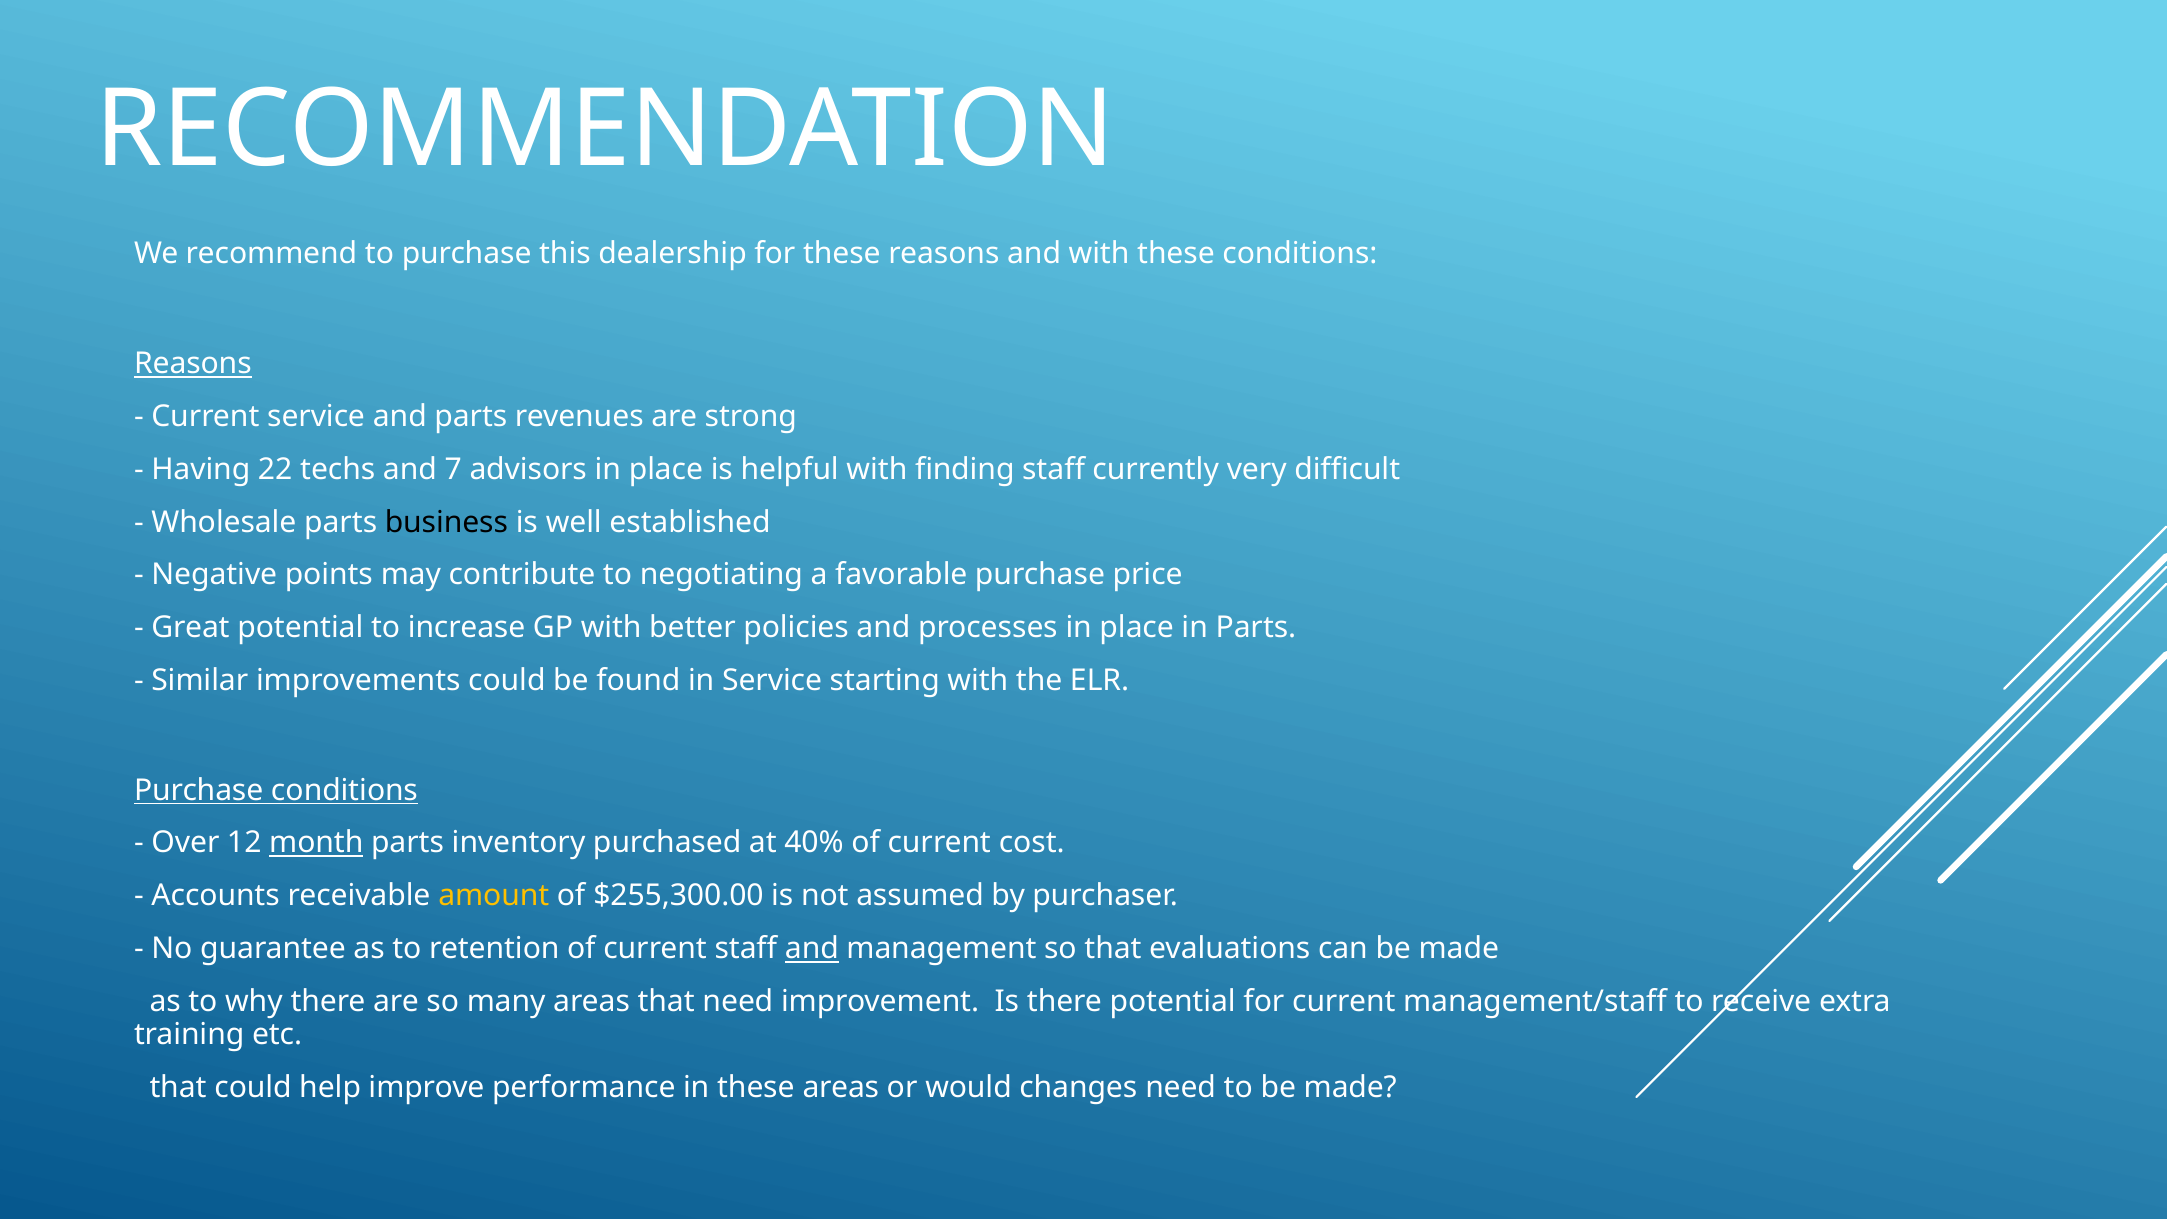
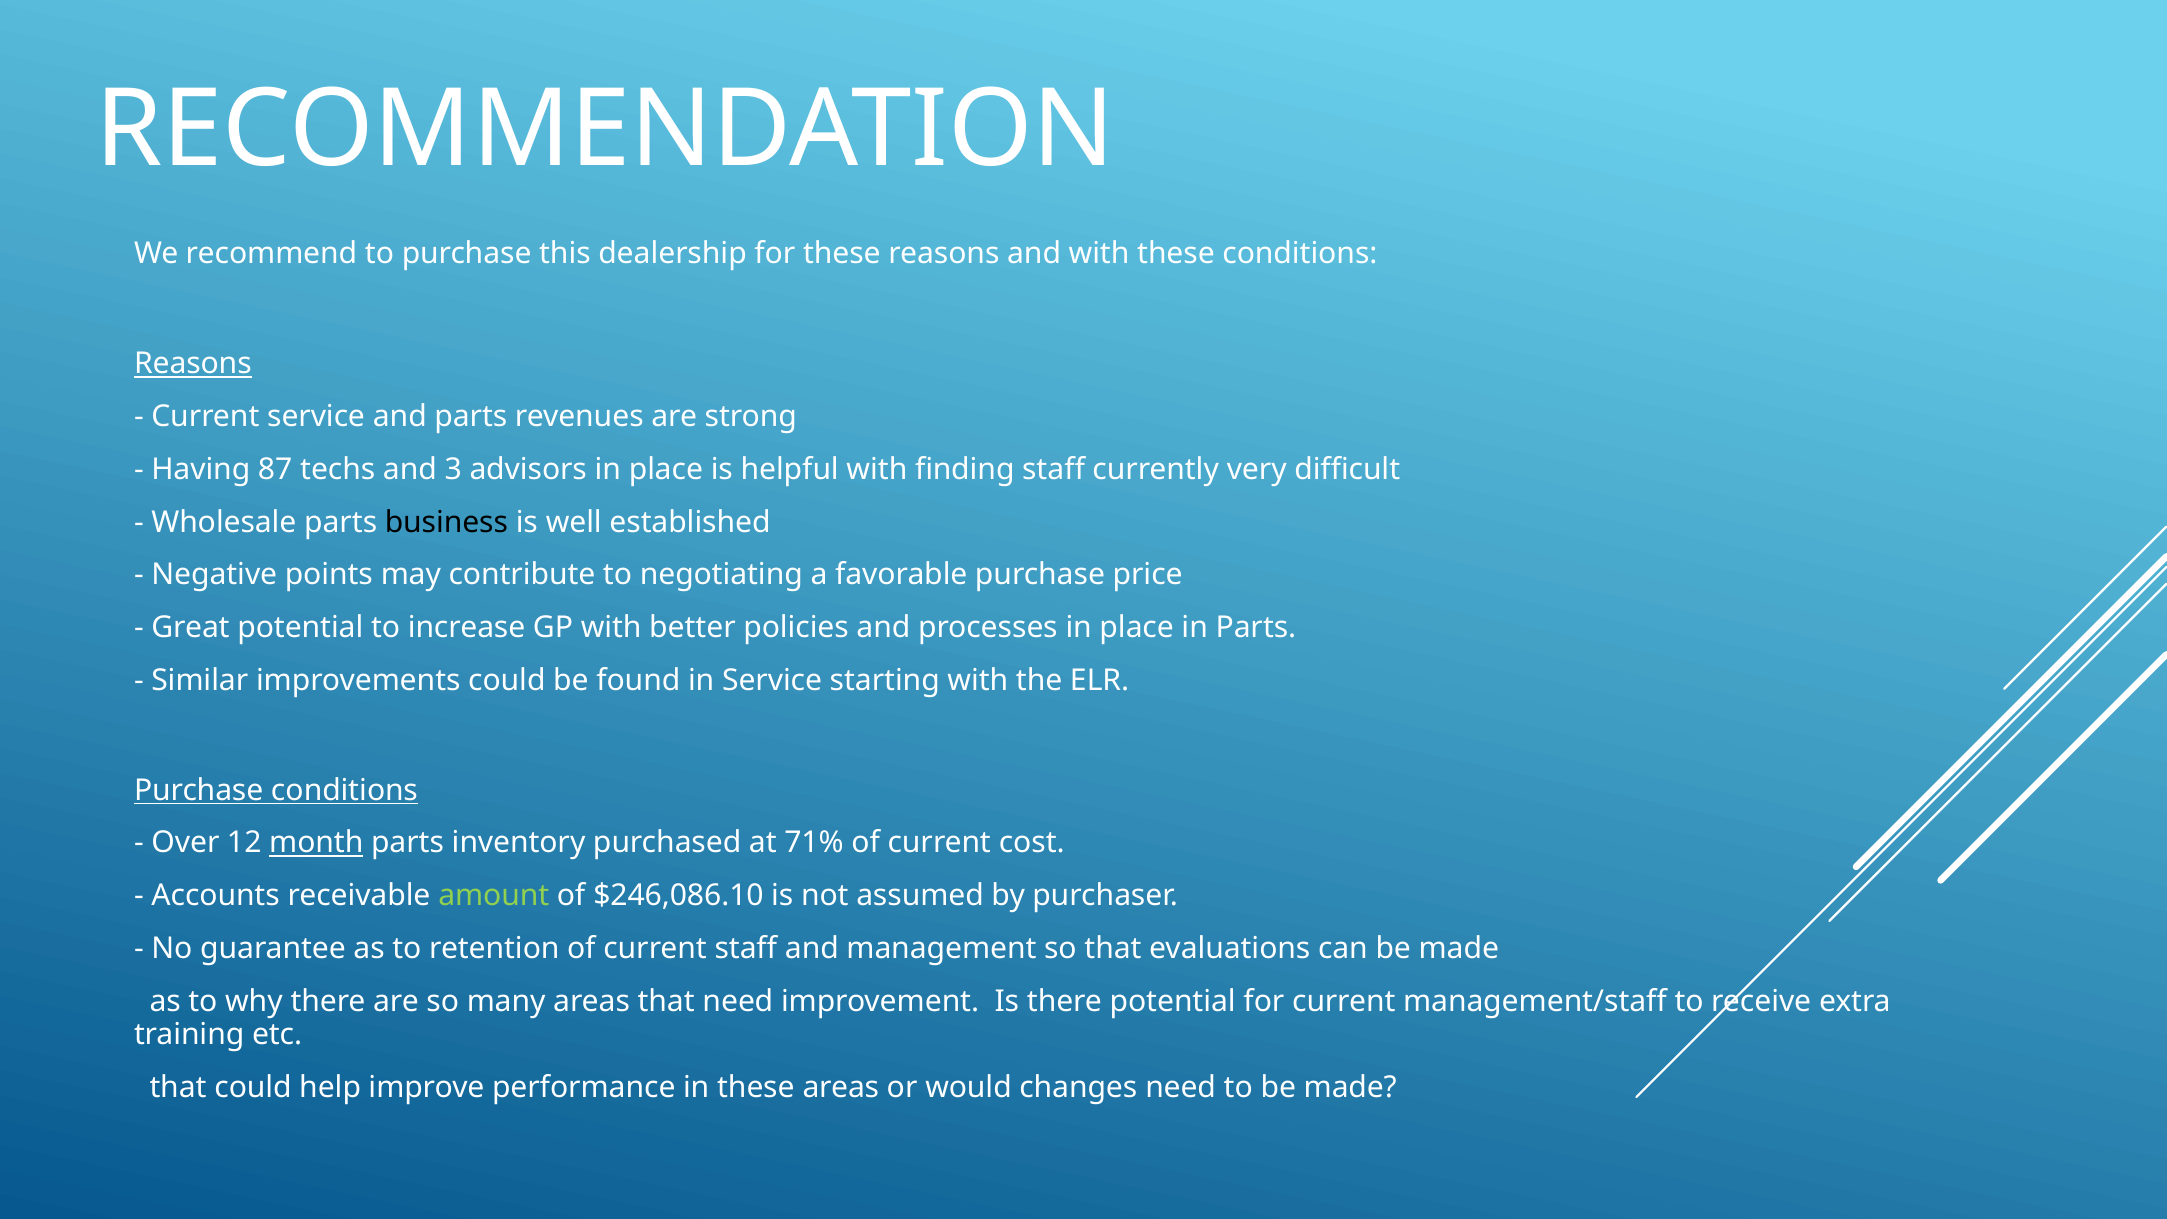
22: 22 -> 87
7: 7 -> 3
40%: 40% -> 71%
amount colour: yellow -> light green
$255,300.00: $255,300.00 -> $246,086.10
and at (812, 949) underline: present -> none
